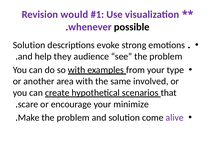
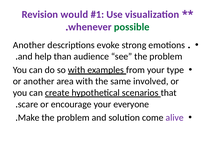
possible colour: black -> green
Solution at (29, 45): Solution -> Another
they: they -> than
minimize: minimize -> everyone
